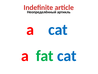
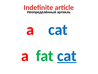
cat at (67, 55) underline: none -> present
